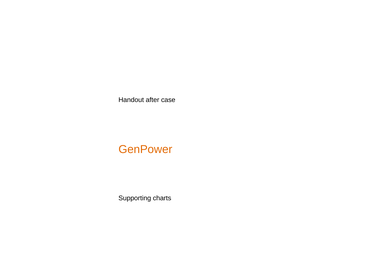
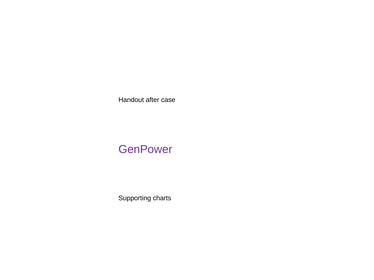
GenPower colour: orange -> purple
